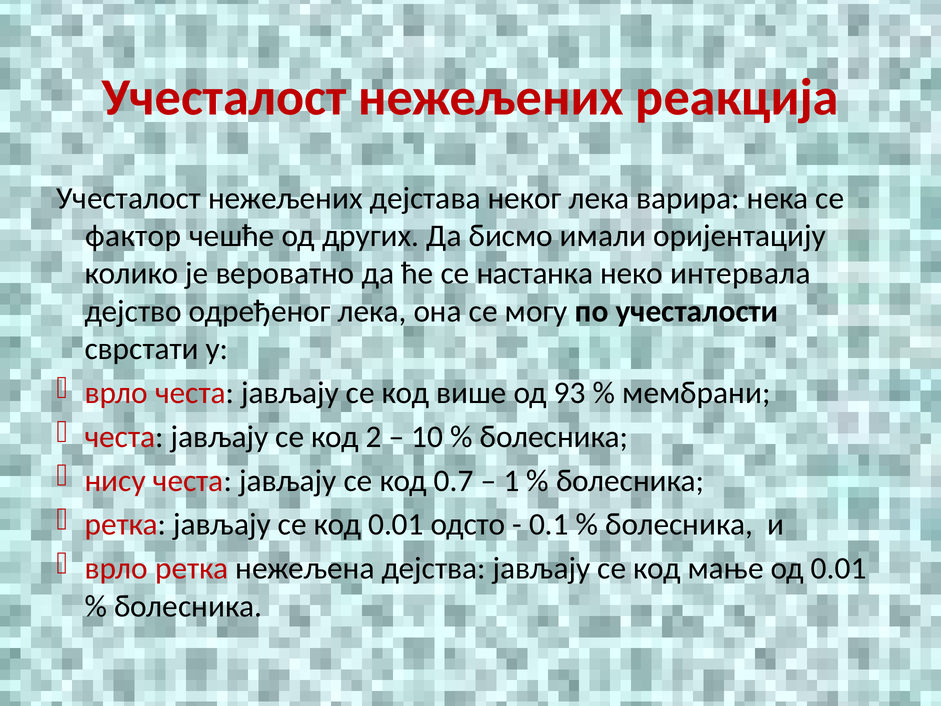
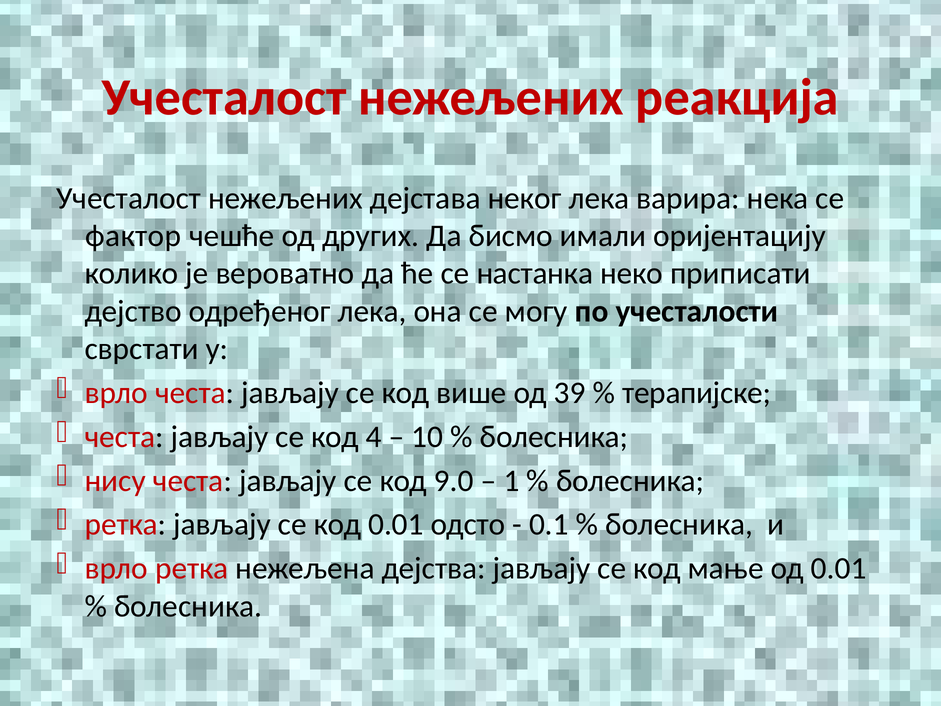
интервала: интервала -> приписати
93: 93 -> 39
мембрани: мембрани -> терапијске
2: 2 -> 4
0.7: 0.7 -> 9.0
